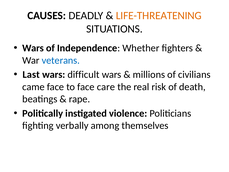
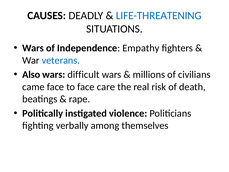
LIFE-THREATENING colour: orange -> blue
Whether: Whether -> Empathy
Last: Last -> Also
